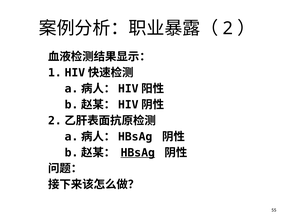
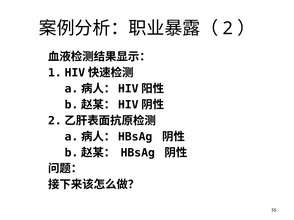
HBsAg underline: present -> none
